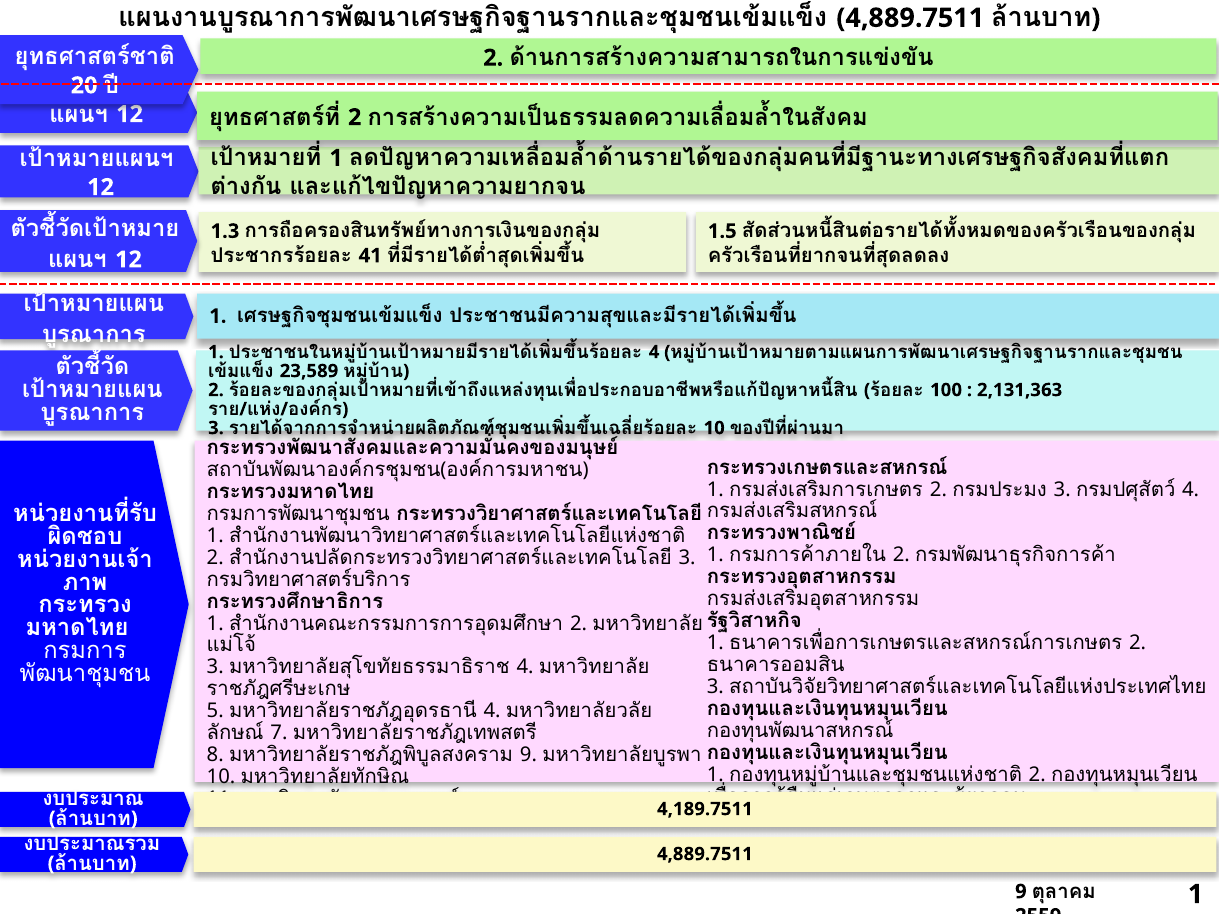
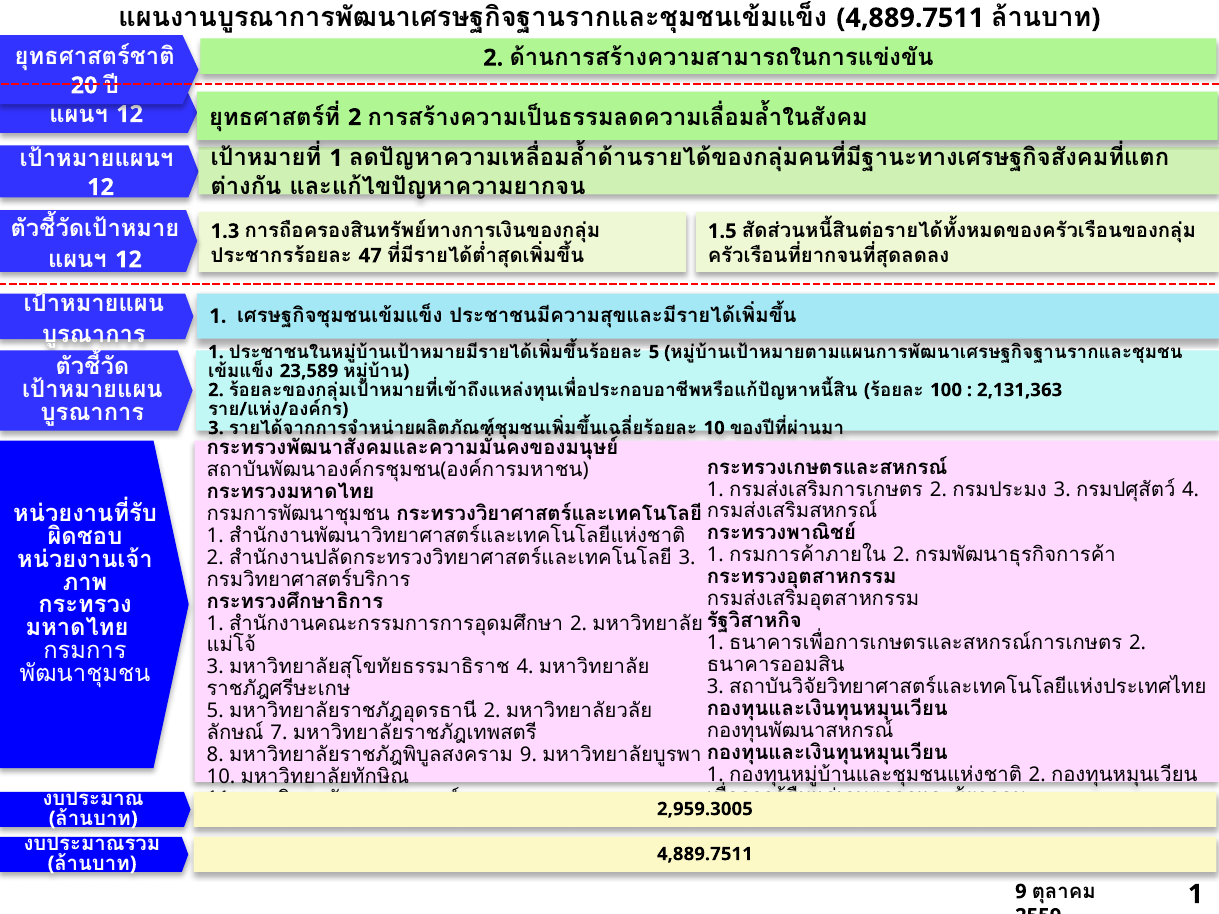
41: 41 -> 47
4 at (654, 352): 4 -> 5
4 at (492, 711): 4 -> 2
4,189.7511: 4,189.7511 -> 2,959.3005
